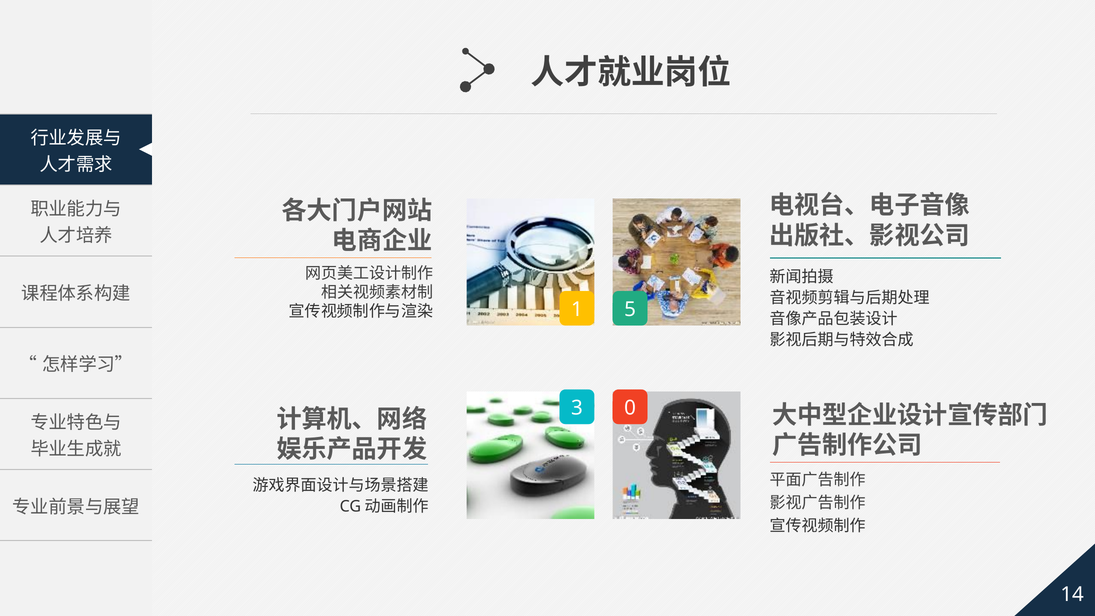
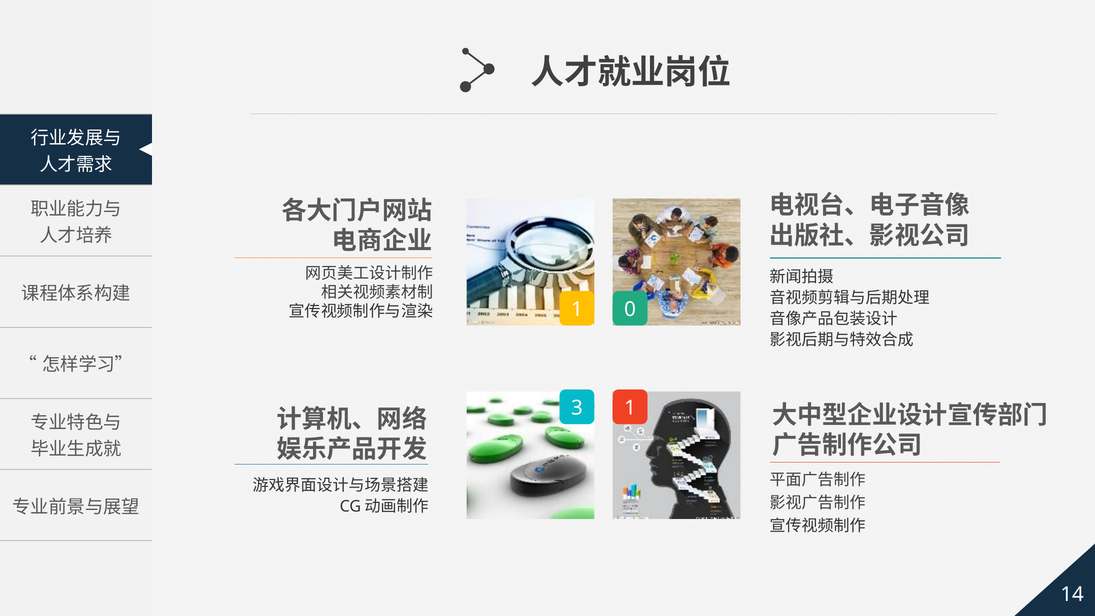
5: 5 -> 0
3 0: 0 -> 1
